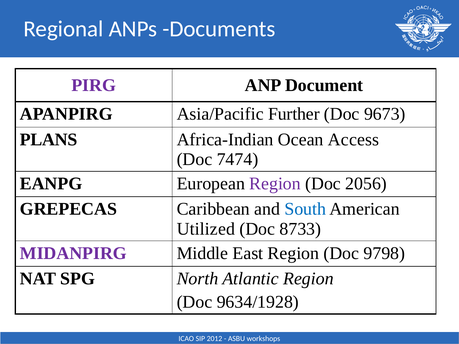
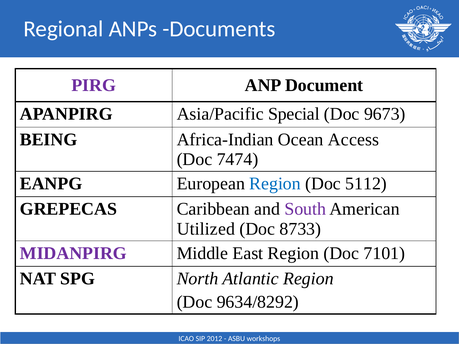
Further: Further -> Special
PLANS: PLANS -> BEING
Region at (275, 184) colour: purple -> blue
2056: 2056 -> 5112
South colour: blue -> purple
9798: 9798 -> 7101
9634/1928: 9634/1928 -> 9634/8292
